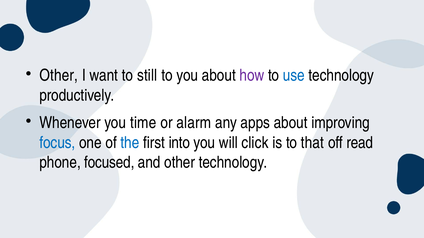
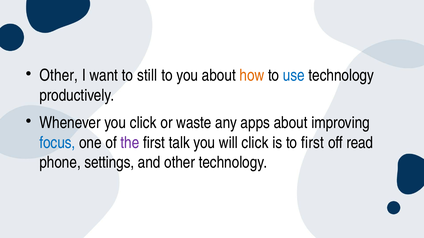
how colour: purple -> orange
you time: time -> click
alarm: alarm -> waste
the colour: blue -> purple
into: into -> talk
to that: that -> first
focused: focused -> settings
